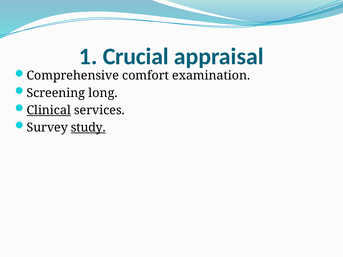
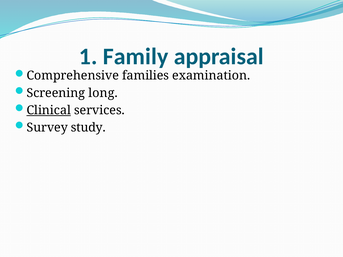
Crucial: Crucial -> Family
comfort: comfort -> families
study underline: present -> none
